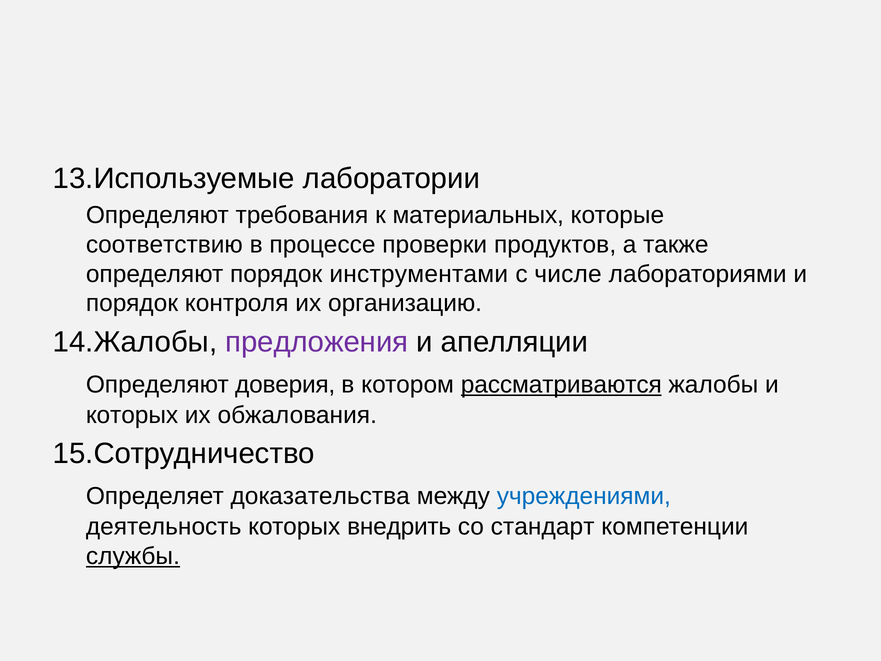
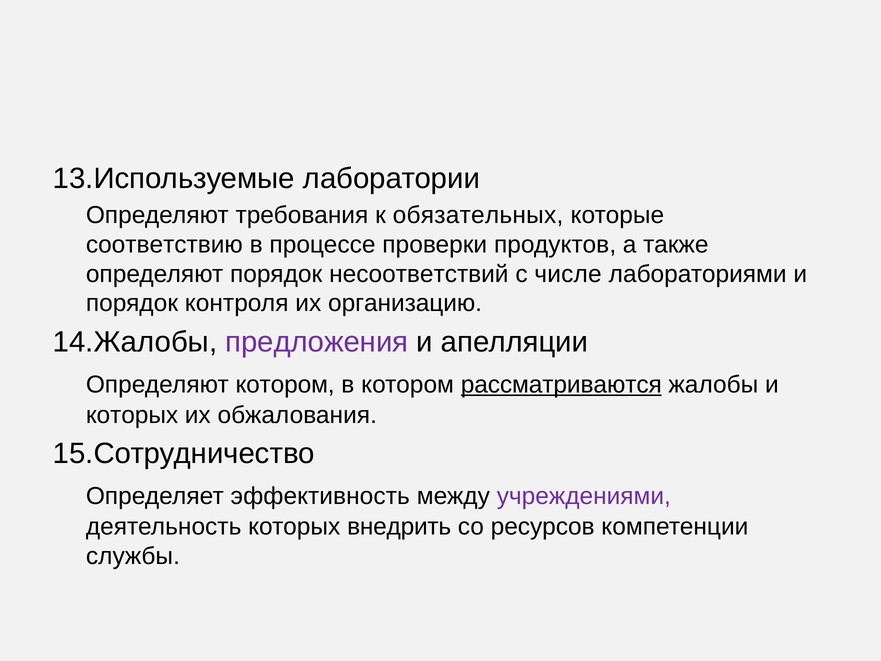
материальных: материальных -> обязательных
инструментами: инструментами -> несоответствий
Определяют доверия: доверия -> котором
доказательства: доказательства -> эффективность
учреждениями colour: blue -> purple
стандарт: стандарт -> ресурсов
службы underline: present -> none
